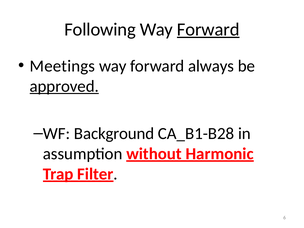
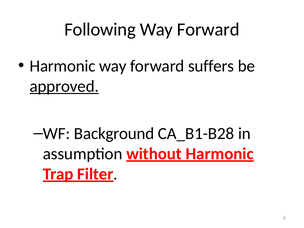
Forward at (208, 29) underline: present -> none
Meetings at (62, 66): Meetings -> Harmonic
always: always -> suffers
